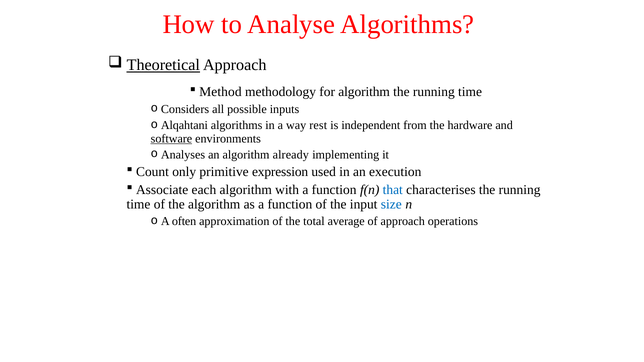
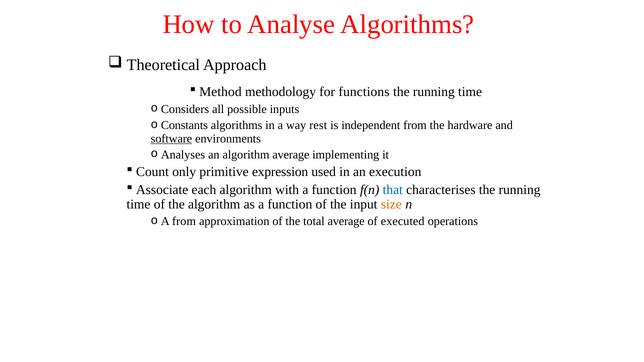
Theoretical underline: present -> none
for algorithm: algorithm -> functions
Alqahtani: Alqahtani -> Constants
algorithm already: already -> average
size colour: blue -> orange
A often: often -> from
of approach: approach -> executed
